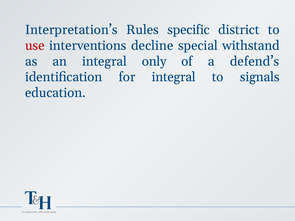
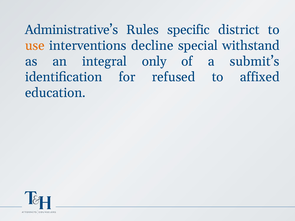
Interpretation’s: Interpretation’s -> Administrative’s
use colour: red -> orange
defend’s: defend’s -> submit’s
for integral: integral -> refused
signals: signals -> affixed
